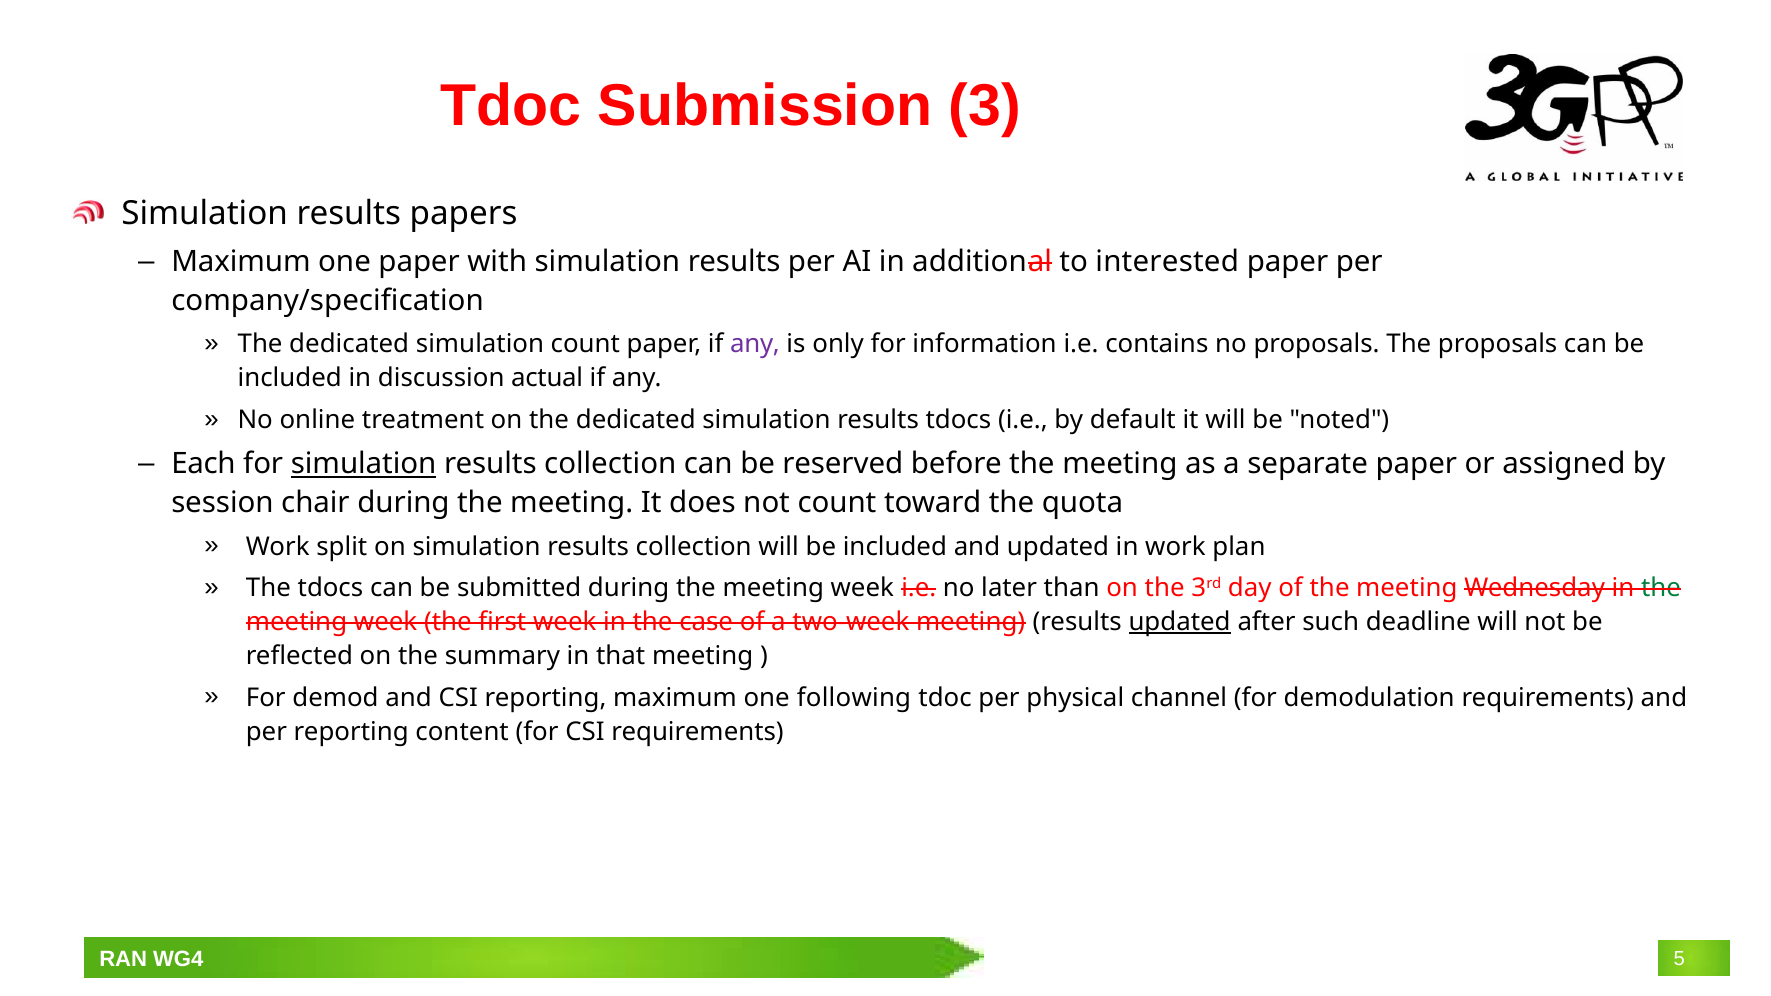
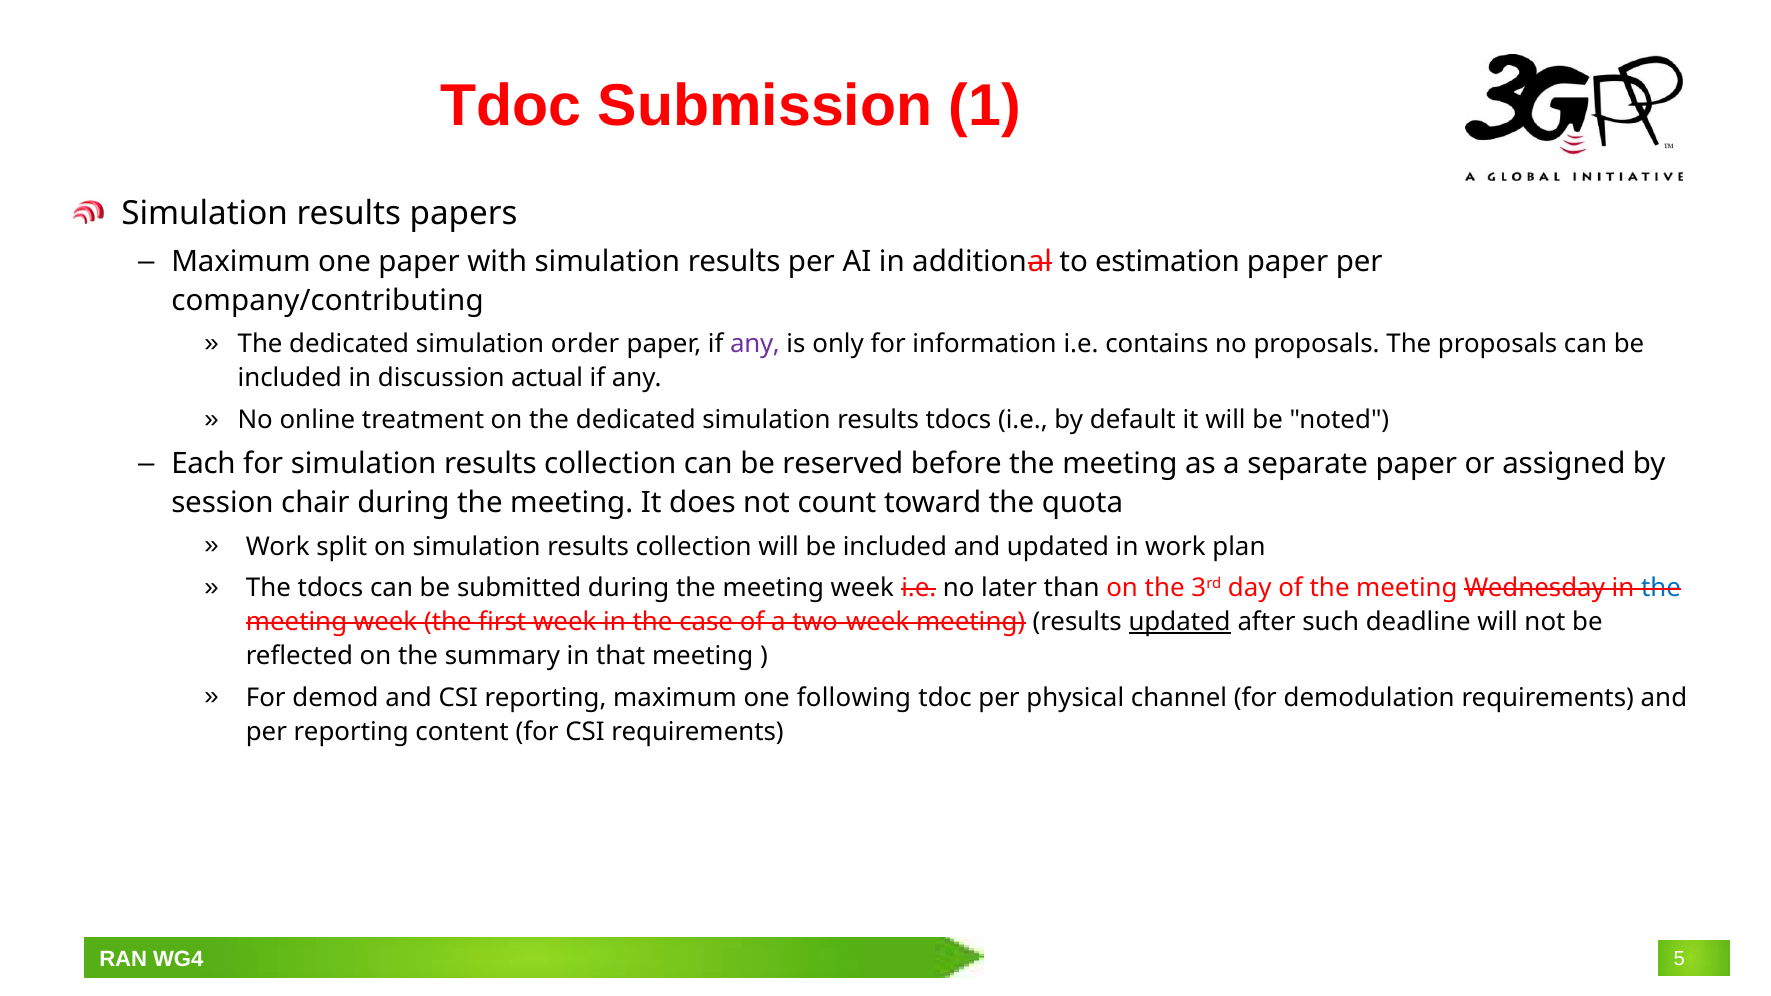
3: 3 -> 1
interested: interested -> estimation
company/specification: company/specification -> company/contributing
simulation count: count -> order
simulation at (364, 464) underline: present -> none
the at (1661, 588) colour: green -> blue
